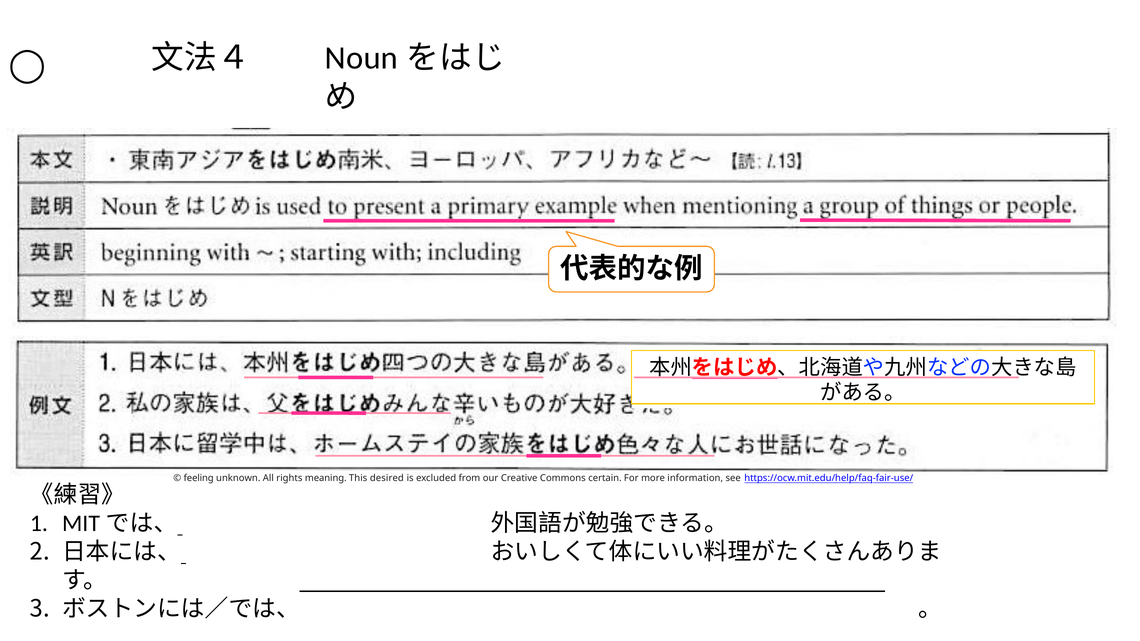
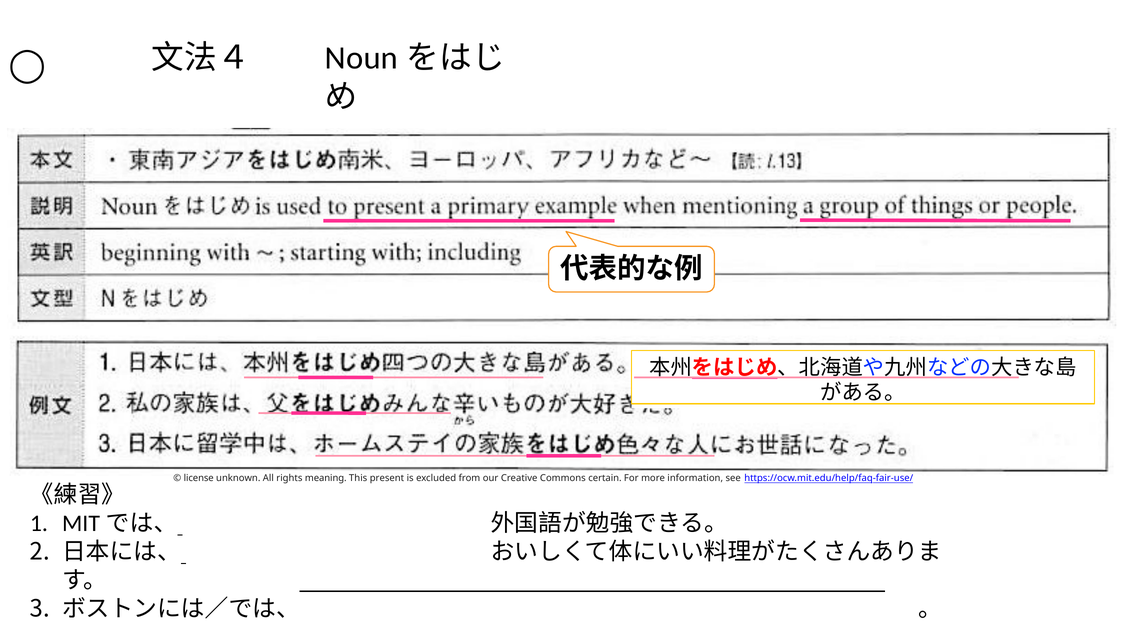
feeling: feeling -> license
desired: desired -> present
